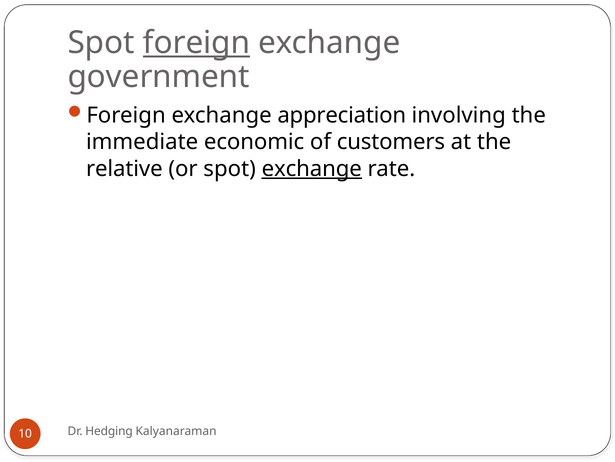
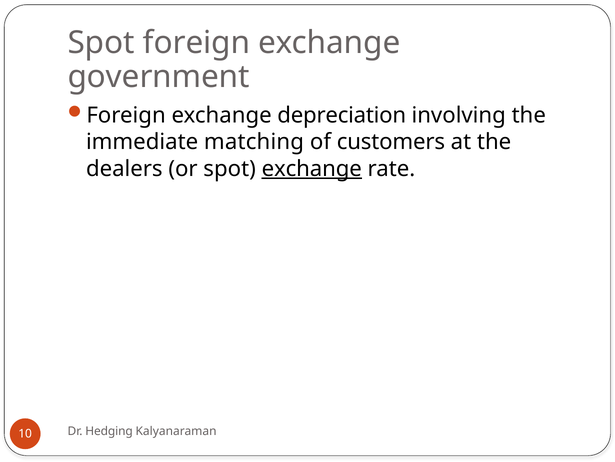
foreign at (197, 43) underline: present -> none
appreciation: appreciation -> depreciation
economic: economic -> matching
relative: relative -> dealers
